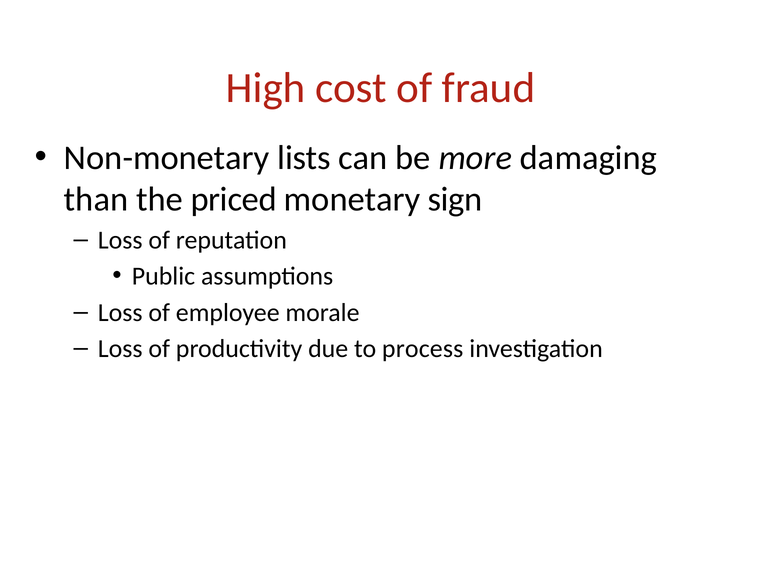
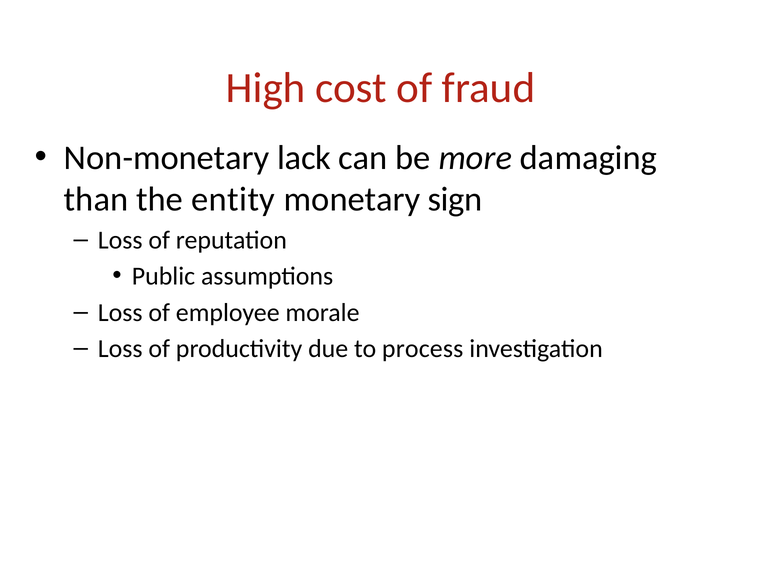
lists: lists -> lack
priced: priced -> entity
